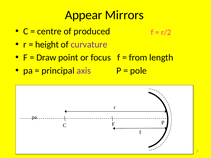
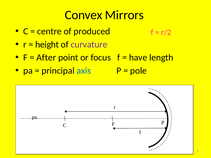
Appear: Appear -> Convex
Draw: Draw -> After
from: from -> have
axis colour: purple -> blue
